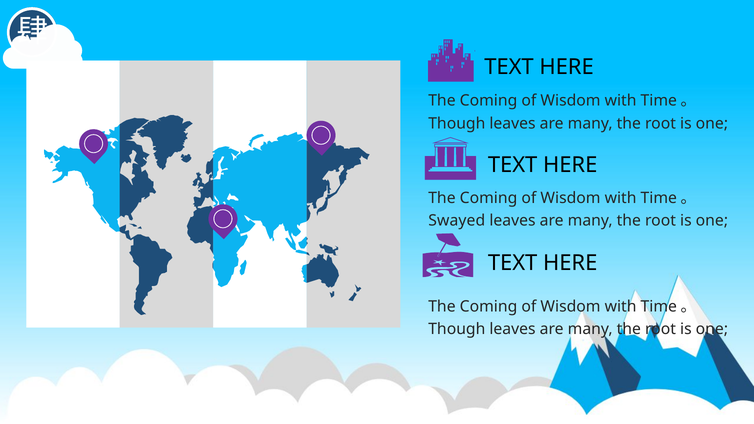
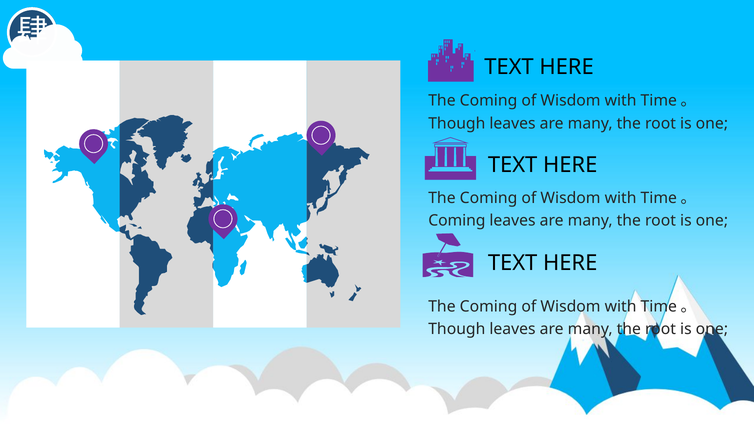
Swayed at (457, 221): Swayed -> Coming
